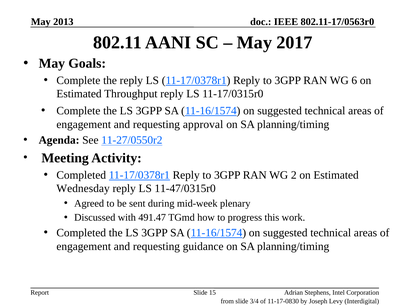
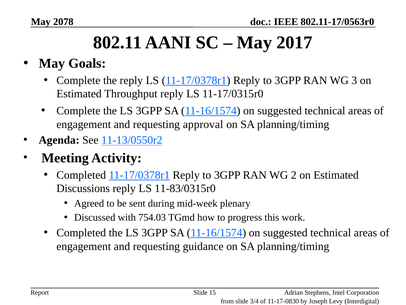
2013: 2013 -> 2078
6: 6 -> 3
11-27/0550r2: 11-27/0550r2 -> 11-13/0550r2
Wednesday: Wednesday -> Discussions
11-47/0315r0: 11-47/0315r0 -> 11-83/0315r0
491.47: 491.47 -> 754.03
